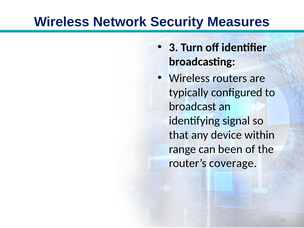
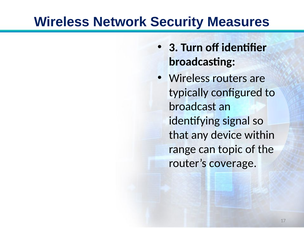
been: been -> topic
